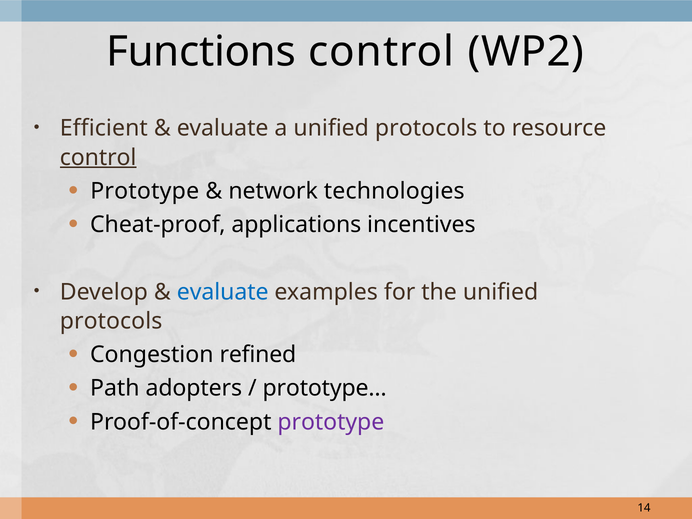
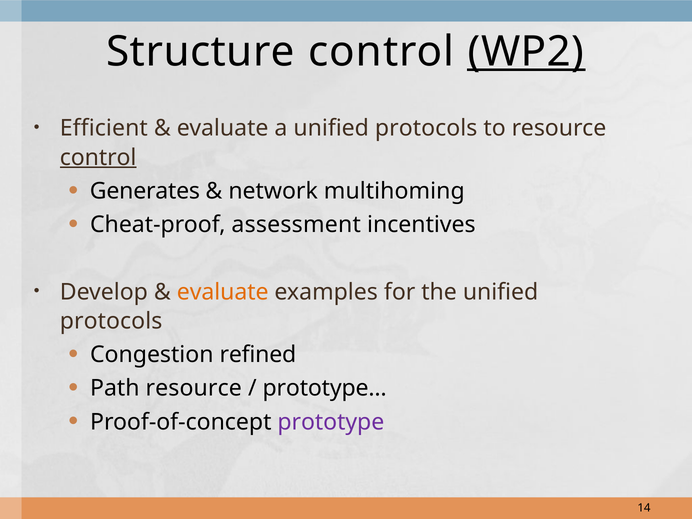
Functions: Functions -> Structure
WP2 underline: none -> present
Prototype at (145, 191): Prototype -> Generates
technologies: technologies -> multihoming
applications: applications -> assessment
evaluate at (223, 292) colour: blue -> orange
Path adopters: adopters -> resource
